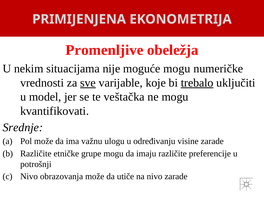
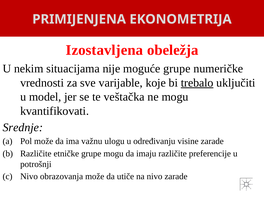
Promenljive: Promenljive -> Izostavljena
moguće mogu: mogu -> grupe
sve underline: present -> none
